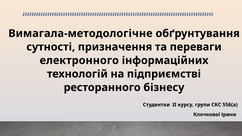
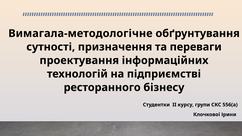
електронного: електронного -> проектування
